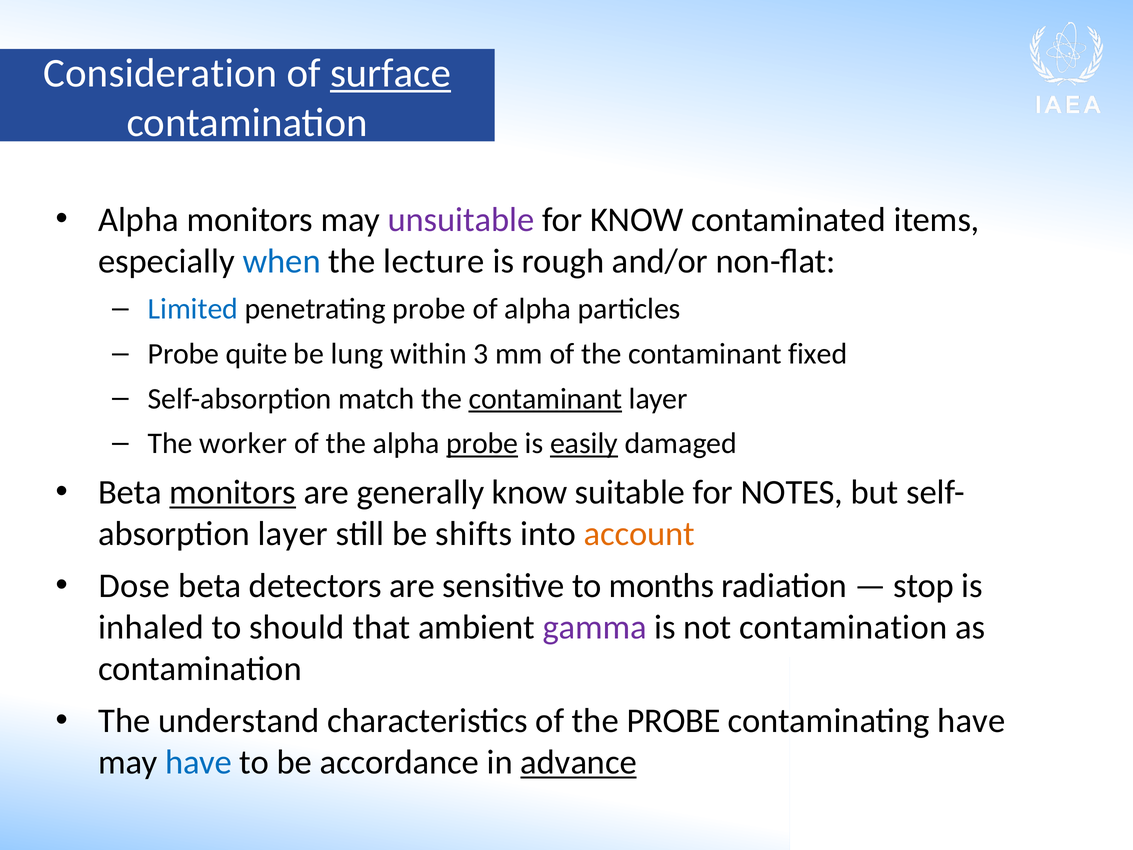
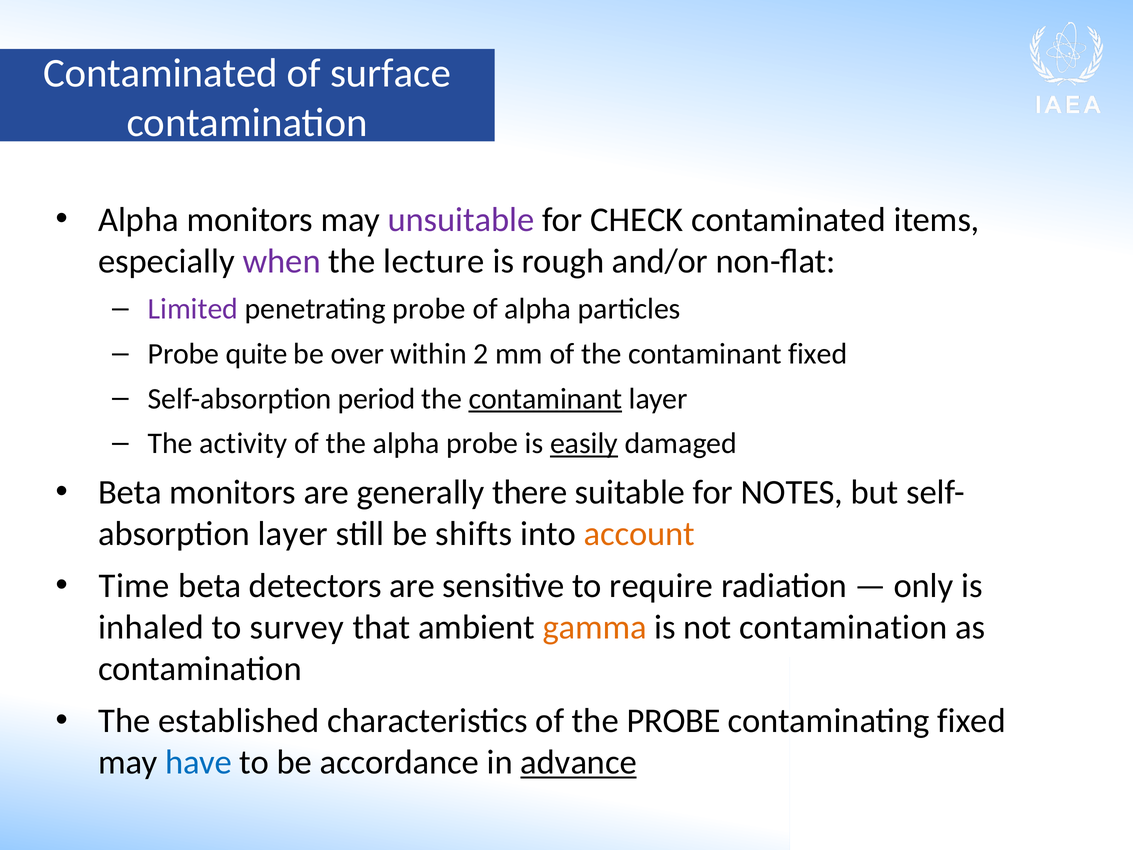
Consideration at (160, 73): Consideration -> Contaminated
surface underline: present -> none
for KNOW: KNOW -> CHECK
when colour: blue -> purple
Limited colour: blue -> purple
lung: lung -> over
3: 3 -> 2
match: match -> period
worker: worker -> activity
probe at (482, 443) underline: present -> none
monitors at (233, 492) underline: present -> none
generally know: know -> there
Dose: Dose -> Time
months: months -> require
stop: stop -> only
should: should -> survey
gamma colour: purple -> orange
understand: understand -> established
contaminating have: have -> fixed
